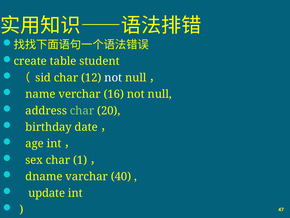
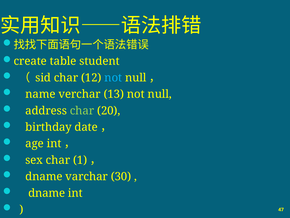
not at (113, 78) colour: white -> light blue
16: 16 -> 13
40: 40 -> 30
update at (47, 193): update -> dname
